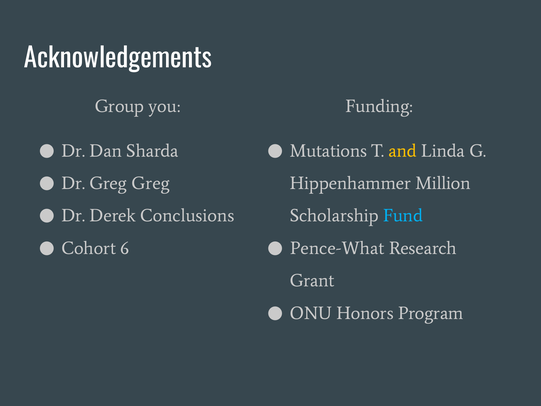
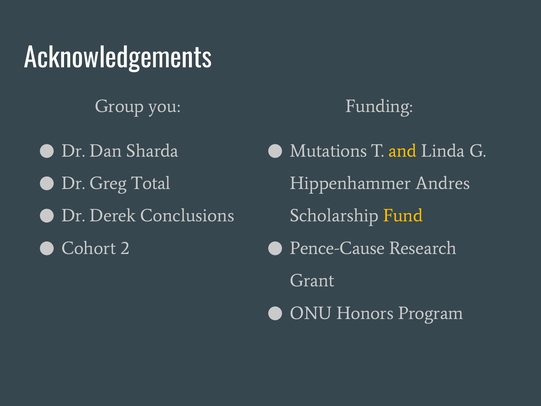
Greg Greg: Greg -> Total
Million: Million -> Andres
Fund colour: light blue -> yellow
6: 6 -> 2
Pence-What: Pence-What -> Pence-Cause
